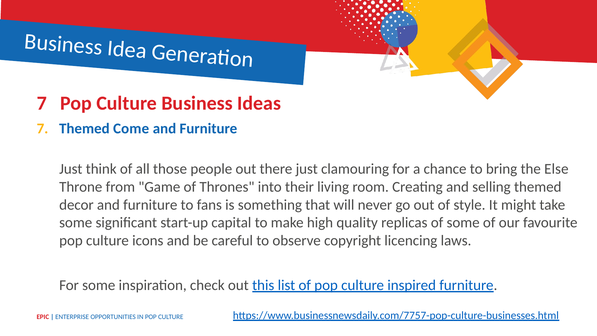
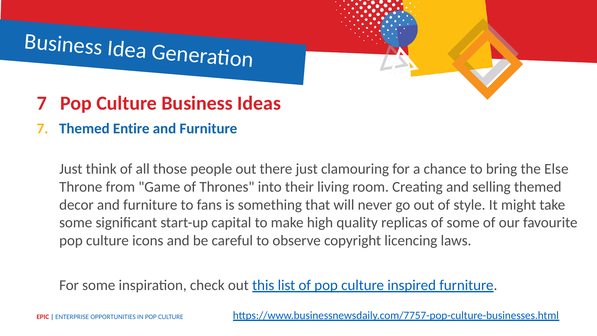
Come: Come -> Entire
